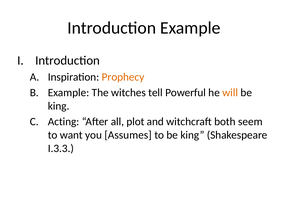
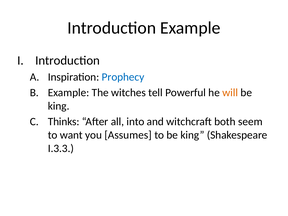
Prophecy colour: orange -> blue
Acting: Acting -> Thinks
plot: plot -> into
